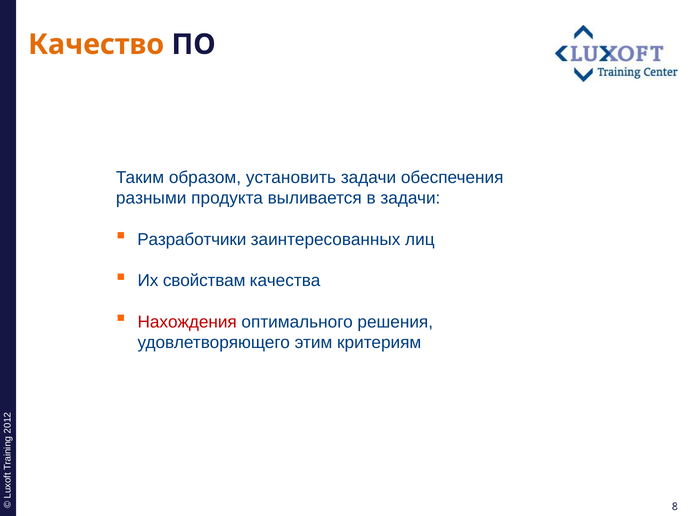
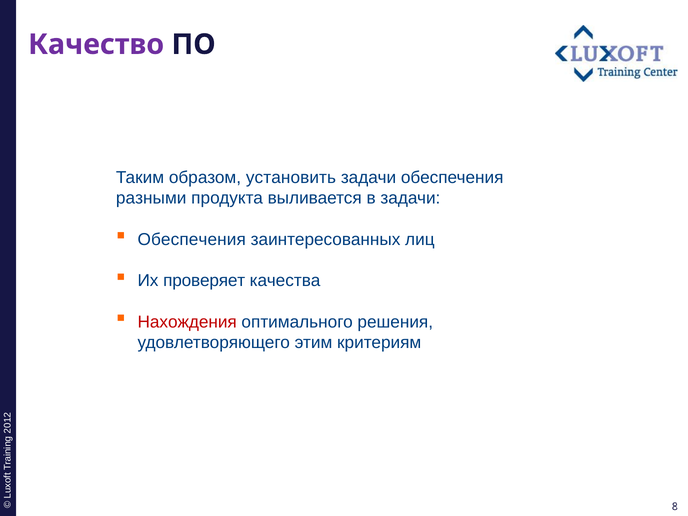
Качество colour: orange -> purple
Разработчики at (192, 239): Разработчики -> Обеспечения
свойствам: свойствам -> проверяет
